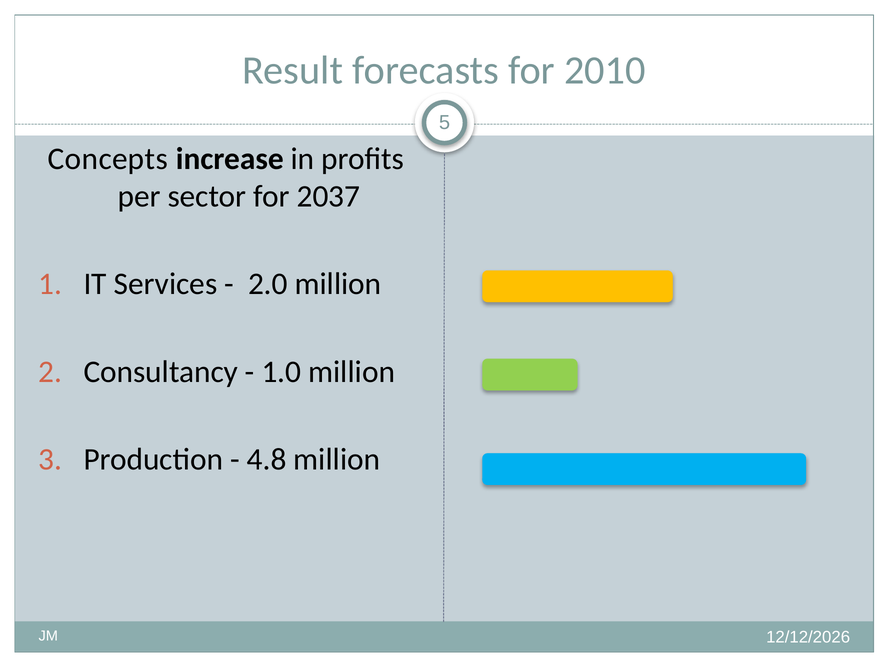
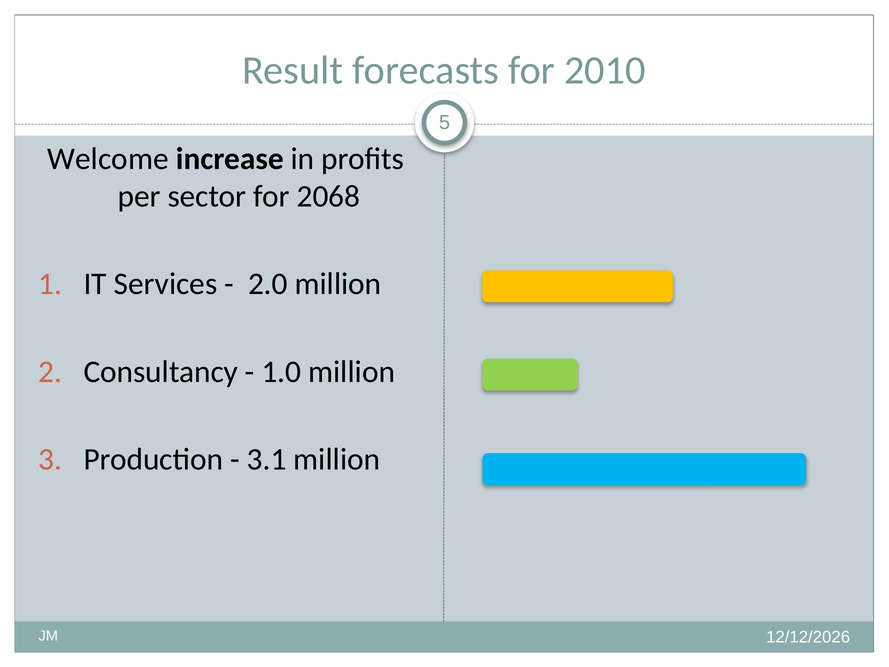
Concepts: Concepts -> Welcome
2037: 2037 -> 2068
4.8: 4.8 -> 3.1
